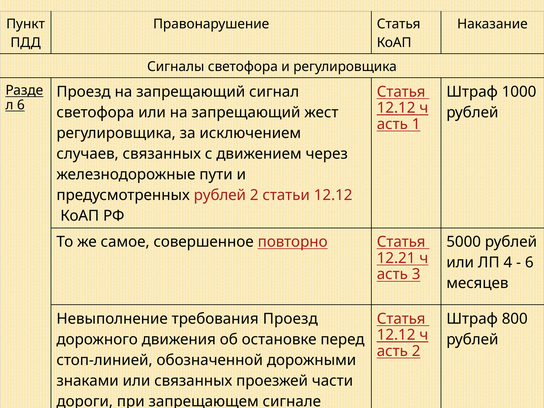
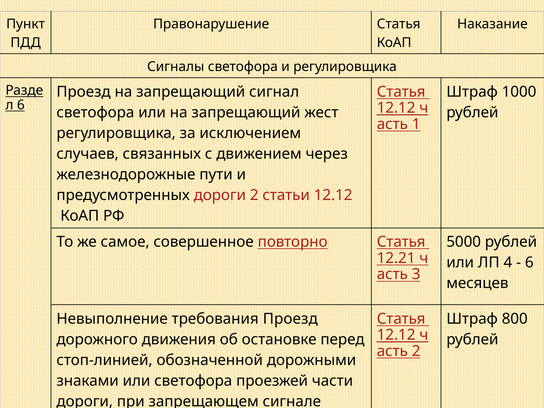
предусмотренных рублей: рублей -> дороги
или связанных: связанных -> светофора
